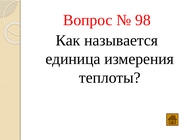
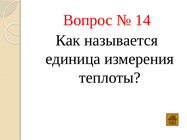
98: 98 -> 14
